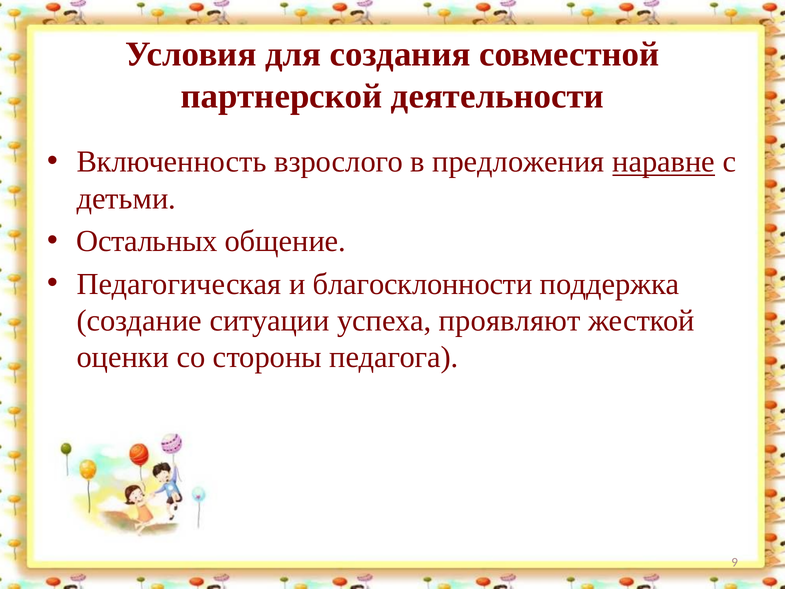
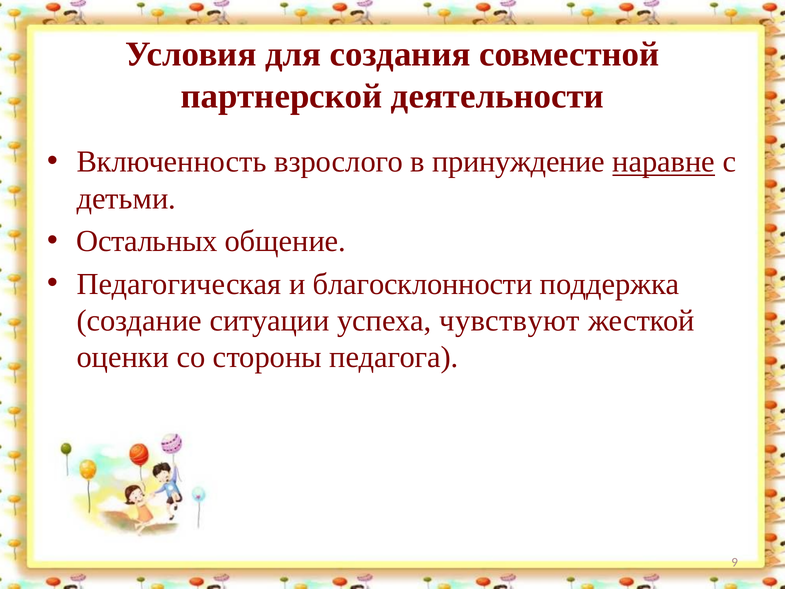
предложения: предложения -> принуждение
проявляют: проявляют -> чувствуют
